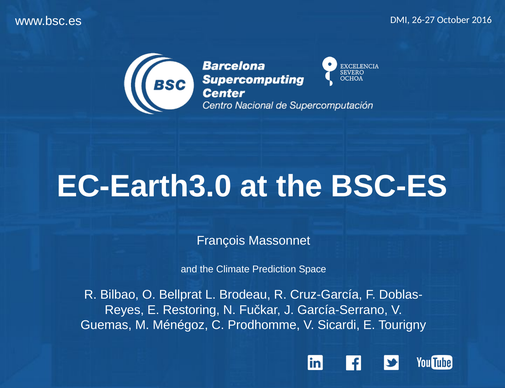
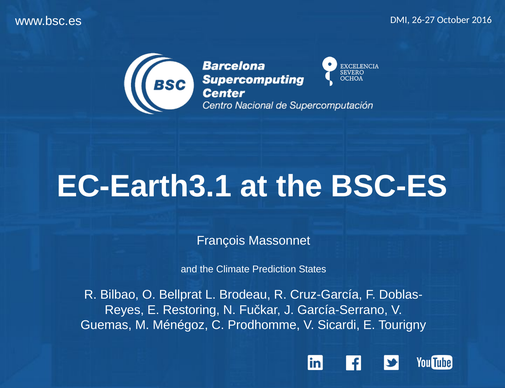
EC-Earth3.0: EC-Earth3.0 -> EC-Earth3.1
Space: Space -> States
